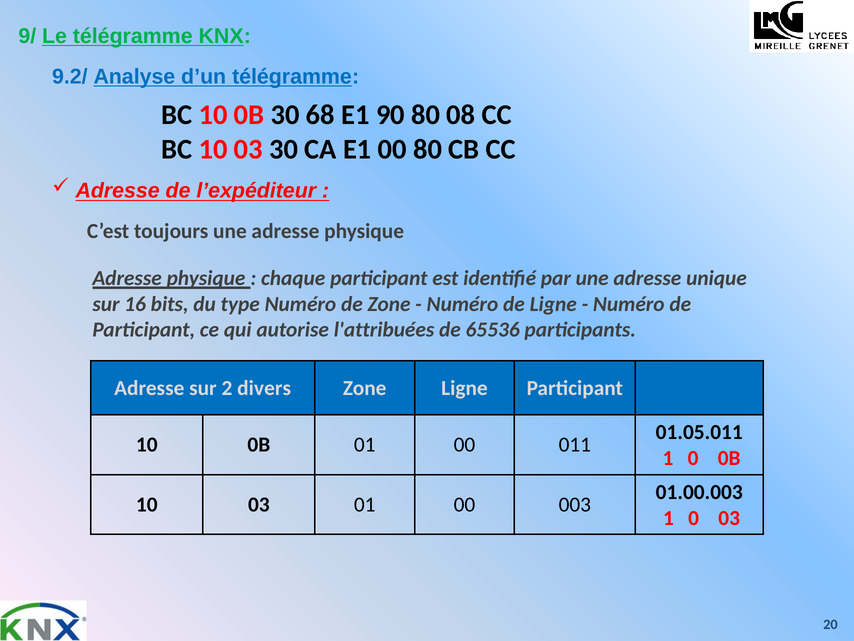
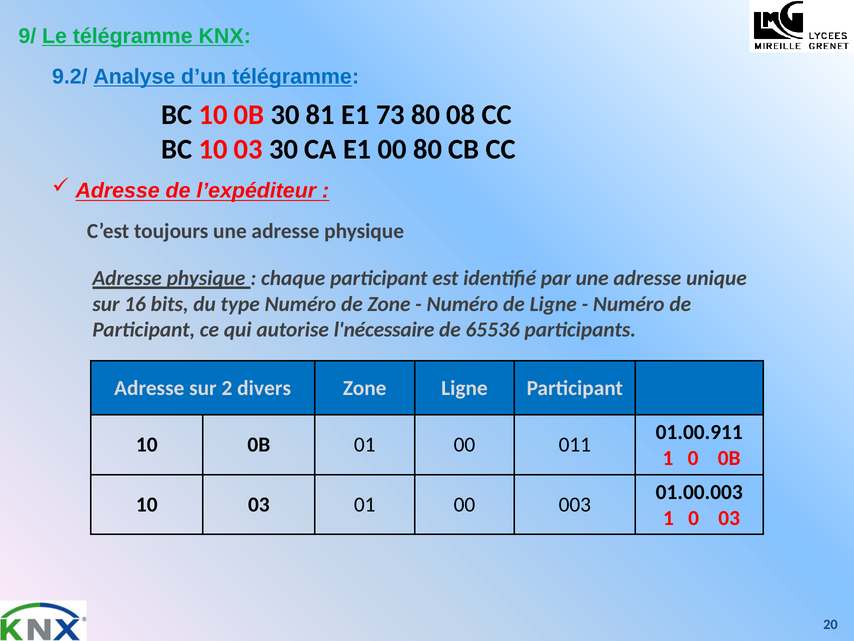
68: 68 -> 81
90: 90 -> 73
l'attribuées: l'attribuées -> l'nécessaire
01.05.011: 01.05.011 -> 01.00.911
